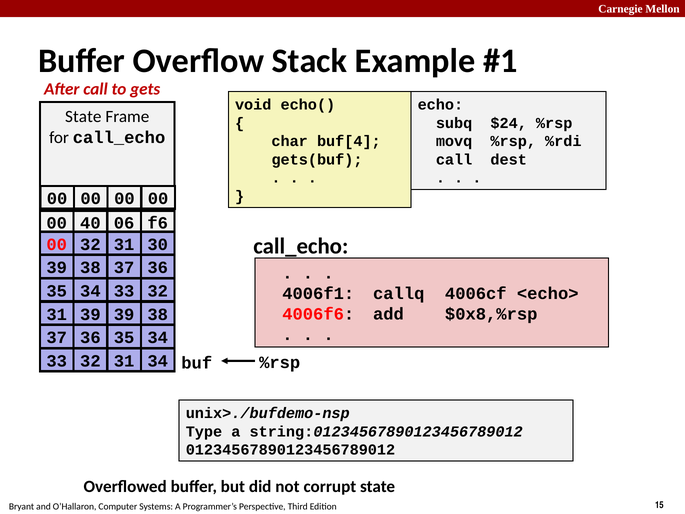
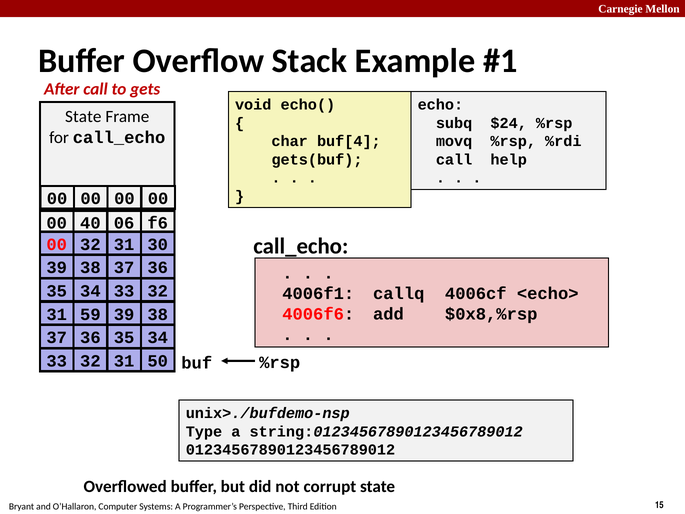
dest: dest -> help
31 39: 39 -> 59
31 34: 34 -> 50
